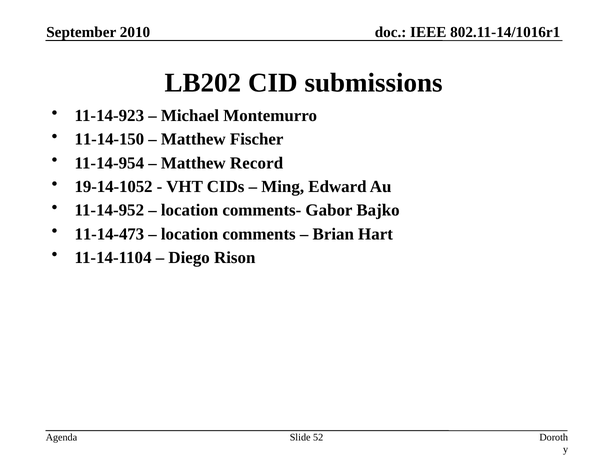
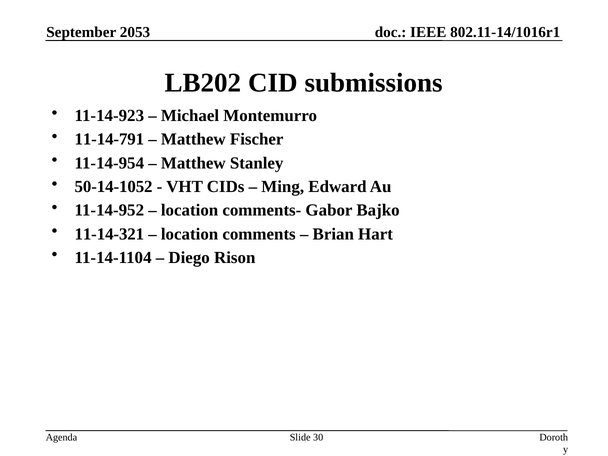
2010: 2010 -> 2053
11-14-150: 11-14-150 -> 11-14-791
Matthew Record: Record -> Stanley
19-14-1052: 19-14-1052 -> 50-14-1052
11-14-473: 11-14-473 -> 11-14-321
52: 52 -> 30
